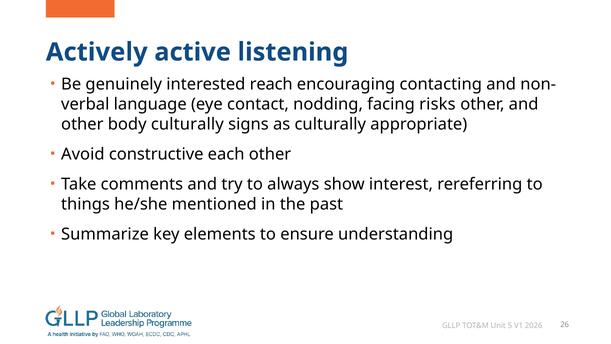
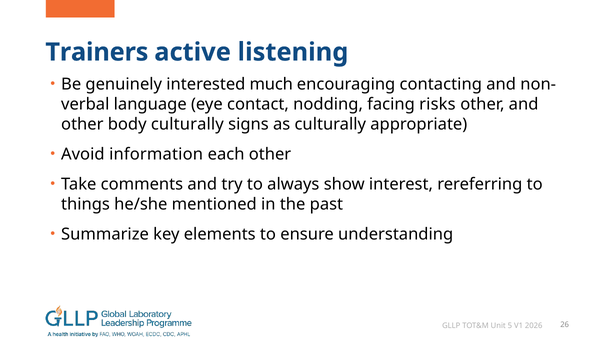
Actively: Actively -> Trainers
reach: reach -> much
constructive: constructive -> information
